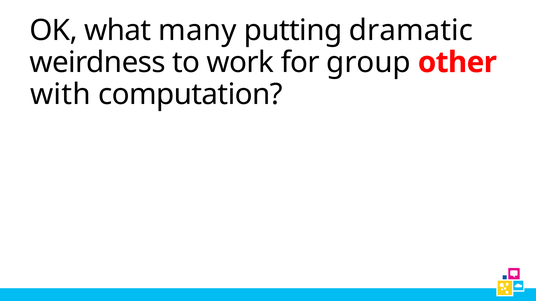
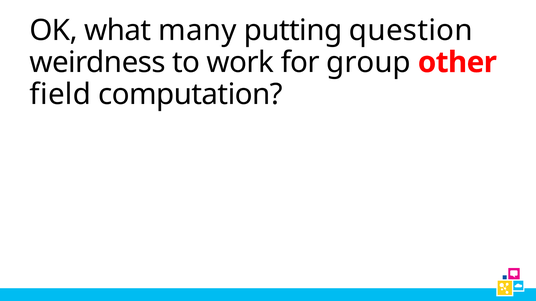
dramatic: dramatic -> question
with: with -> field
